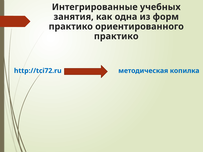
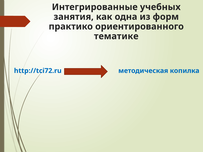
практико at (116, 36): практико -> тематике
